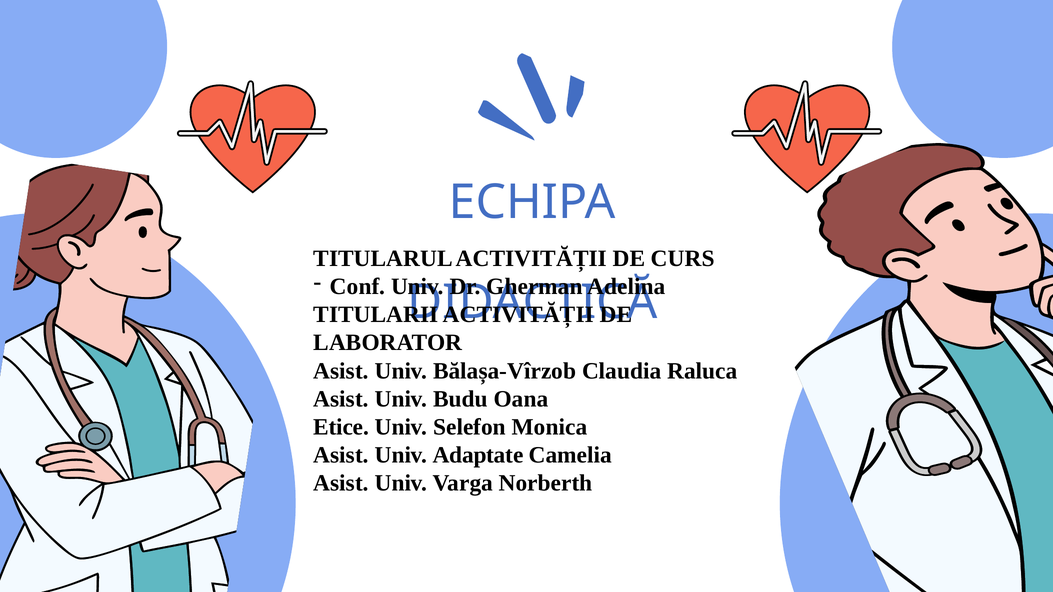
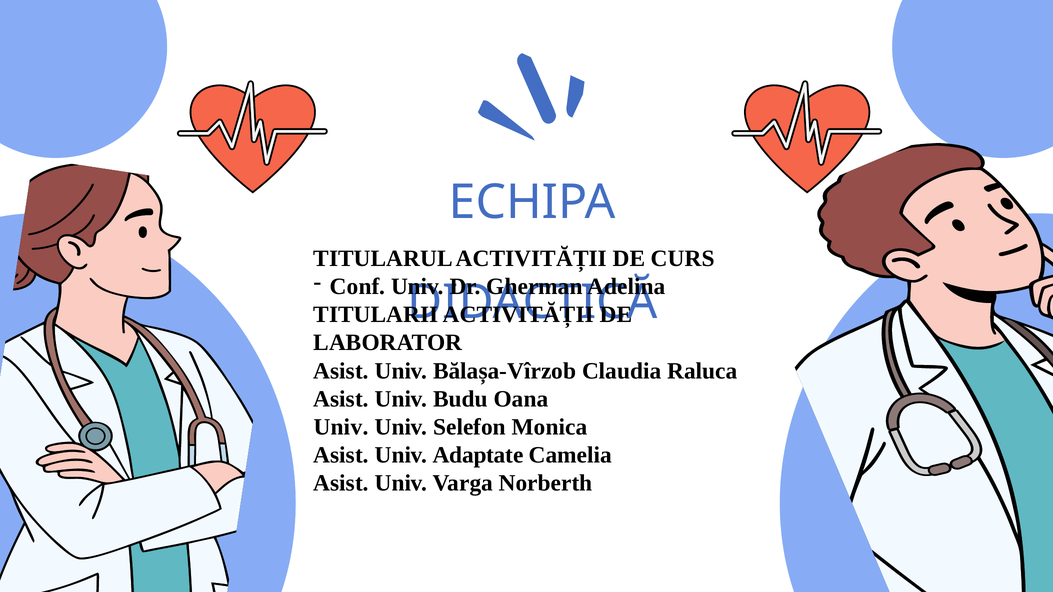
Etice at (341, 427): Etice -> Univ
